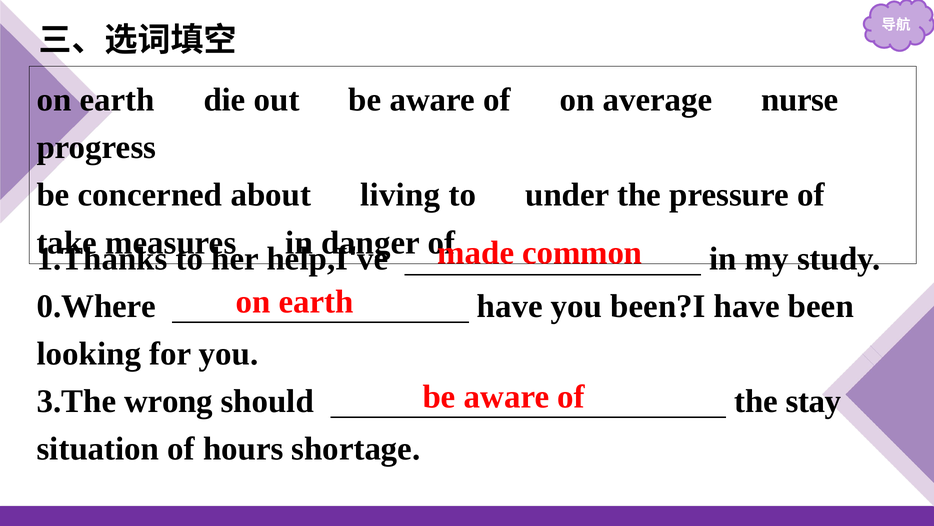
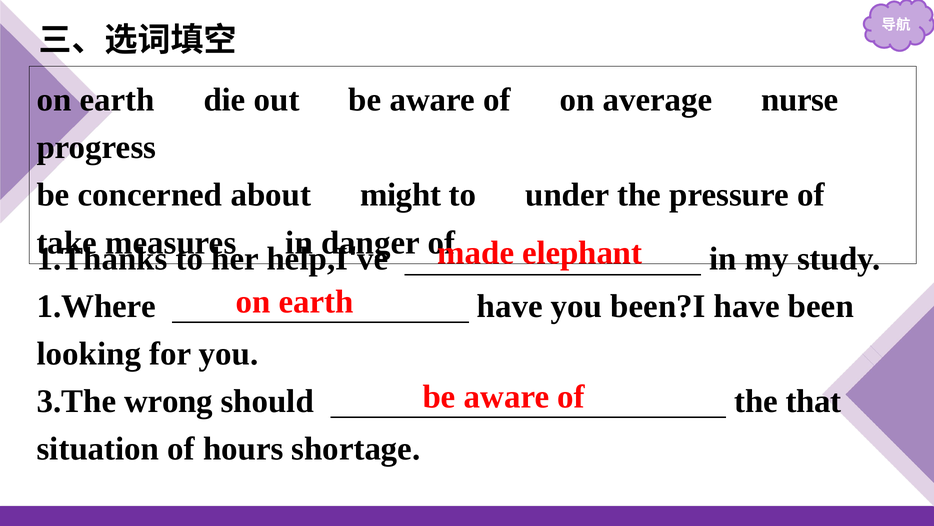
living: living -> might
common: common -> elephant
0.Where: 0.Where -> 1.Where
stay: stay -> that
